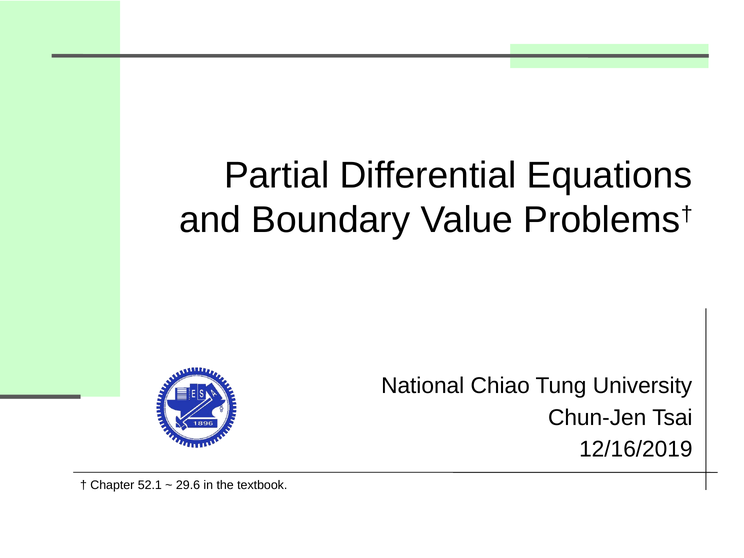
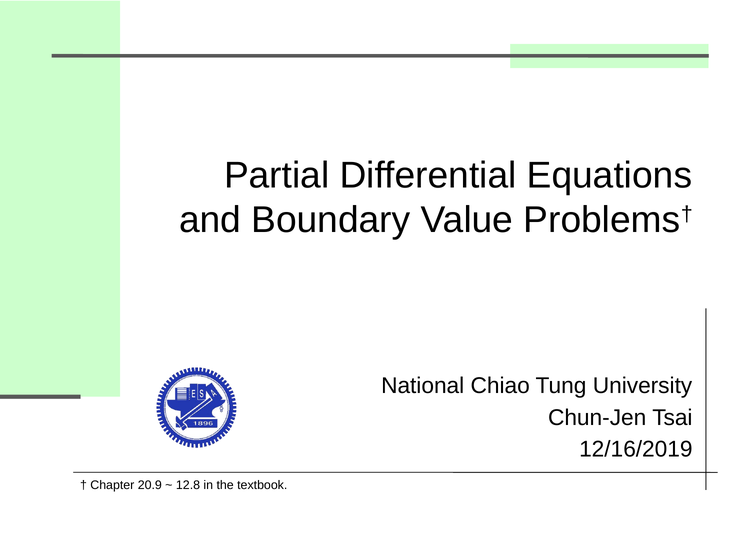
52.1: 52.1 -> 20.9
29.6: 29.6 -> 12.8
